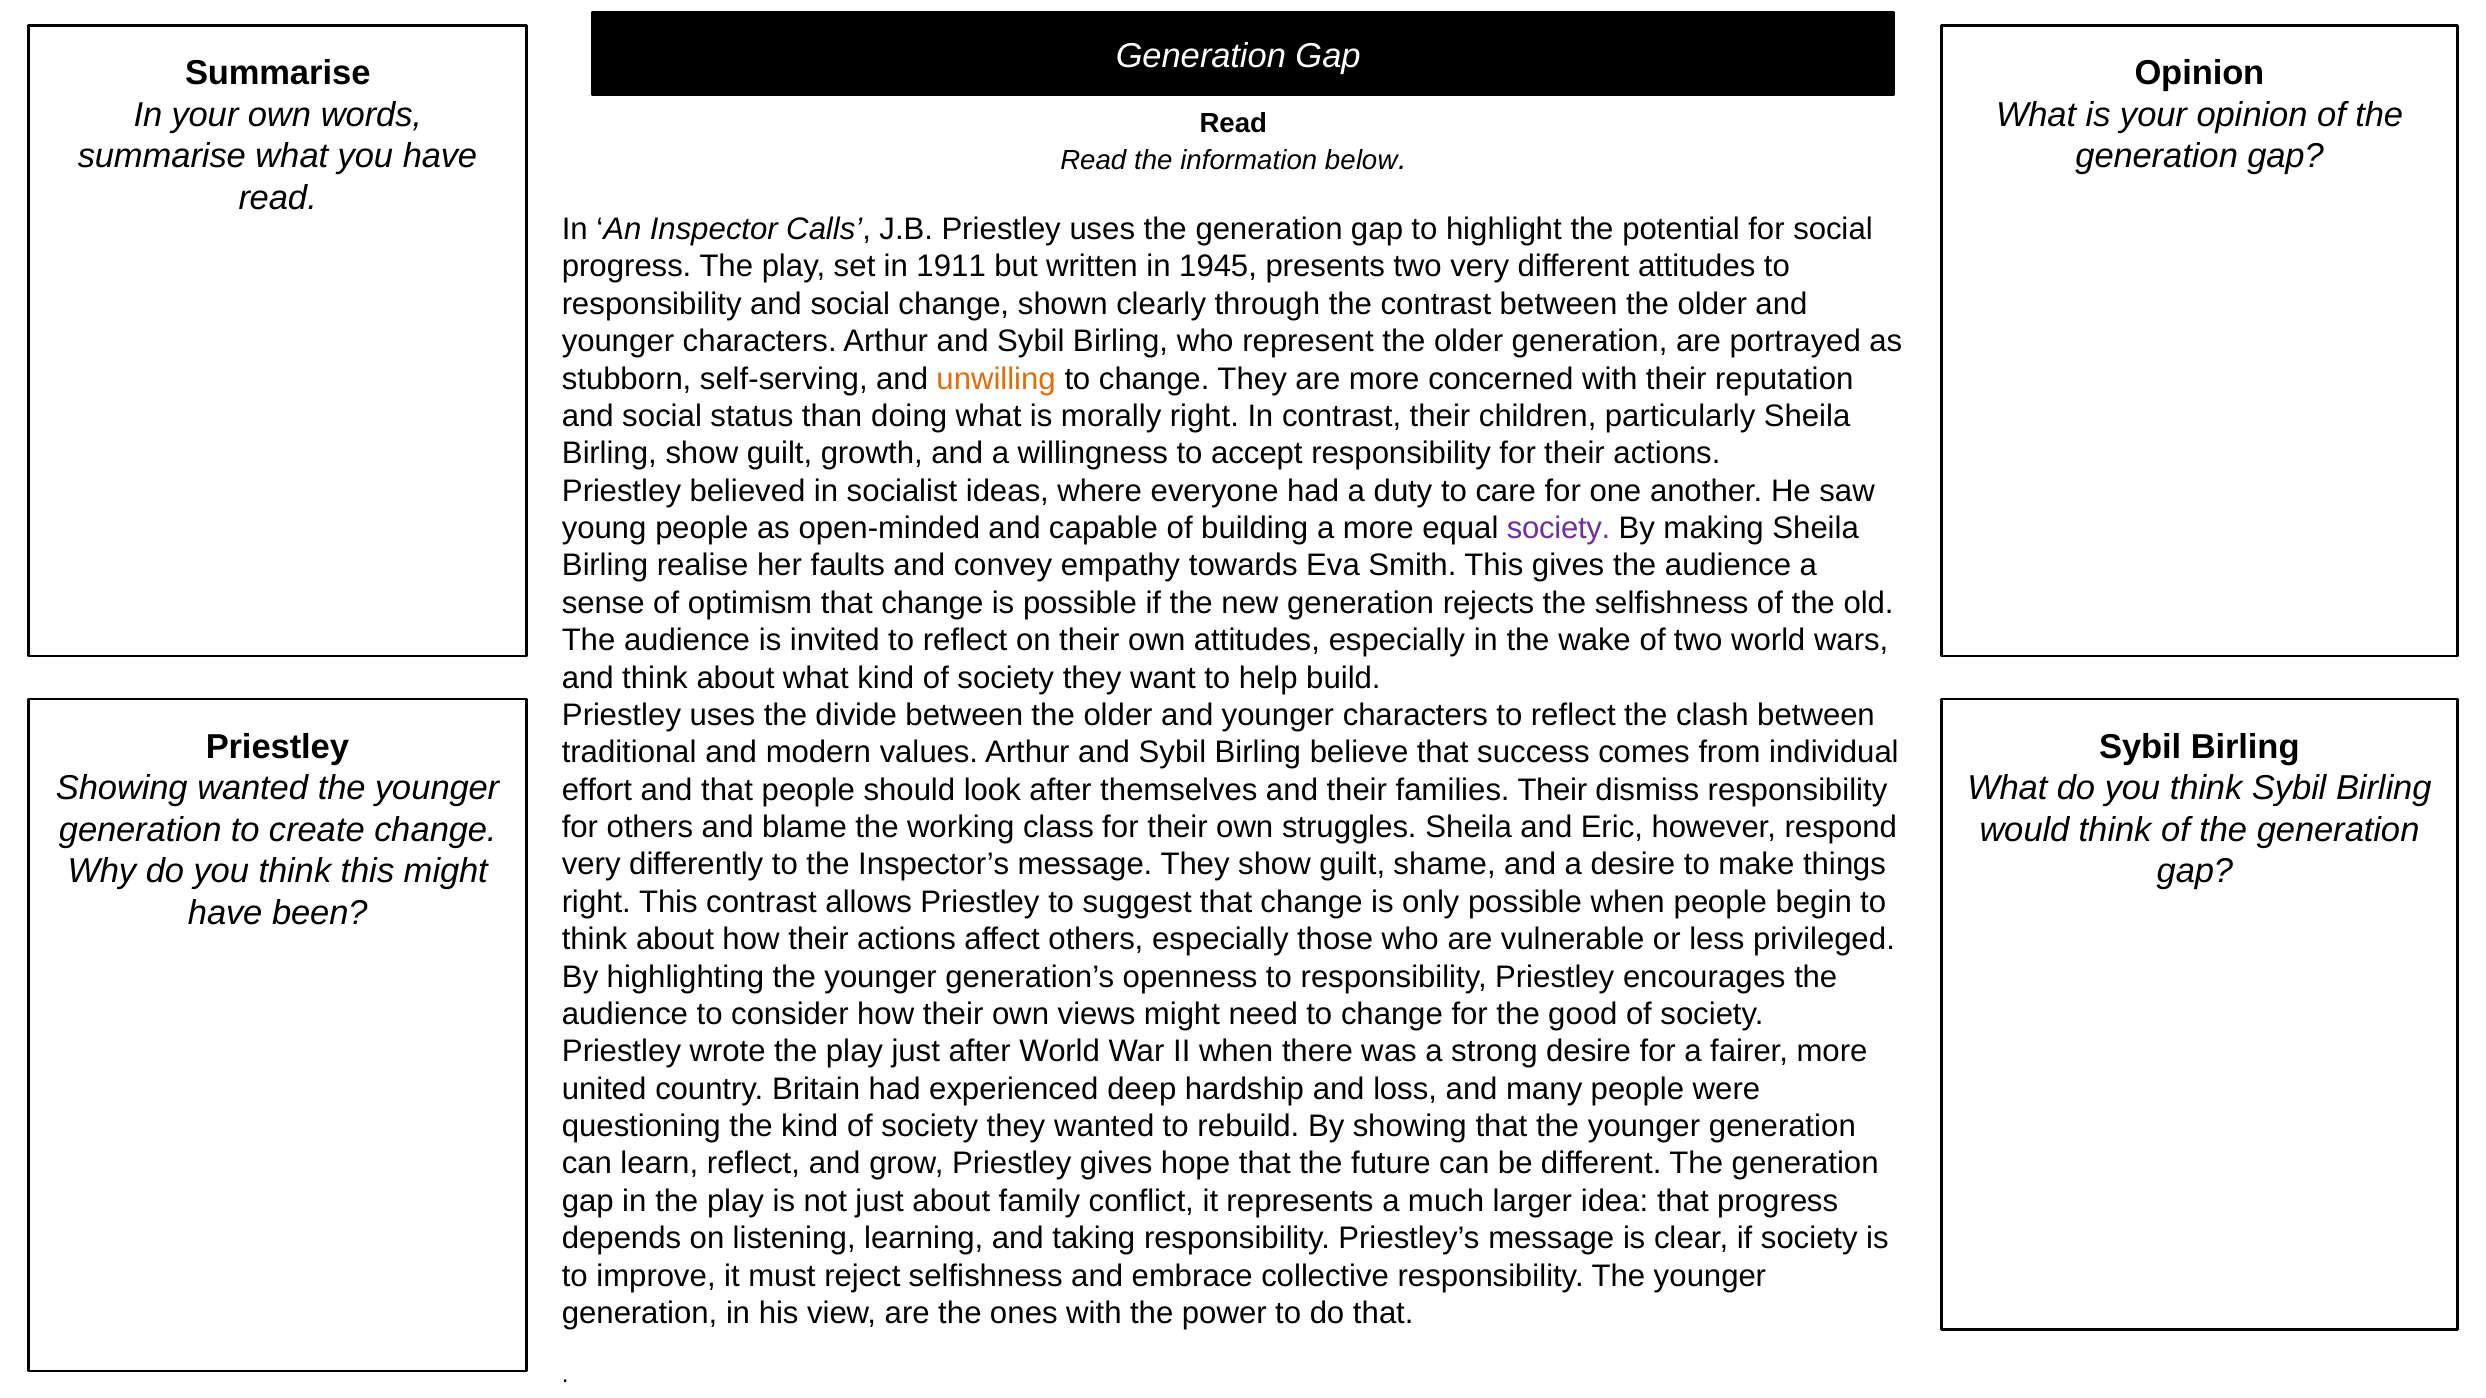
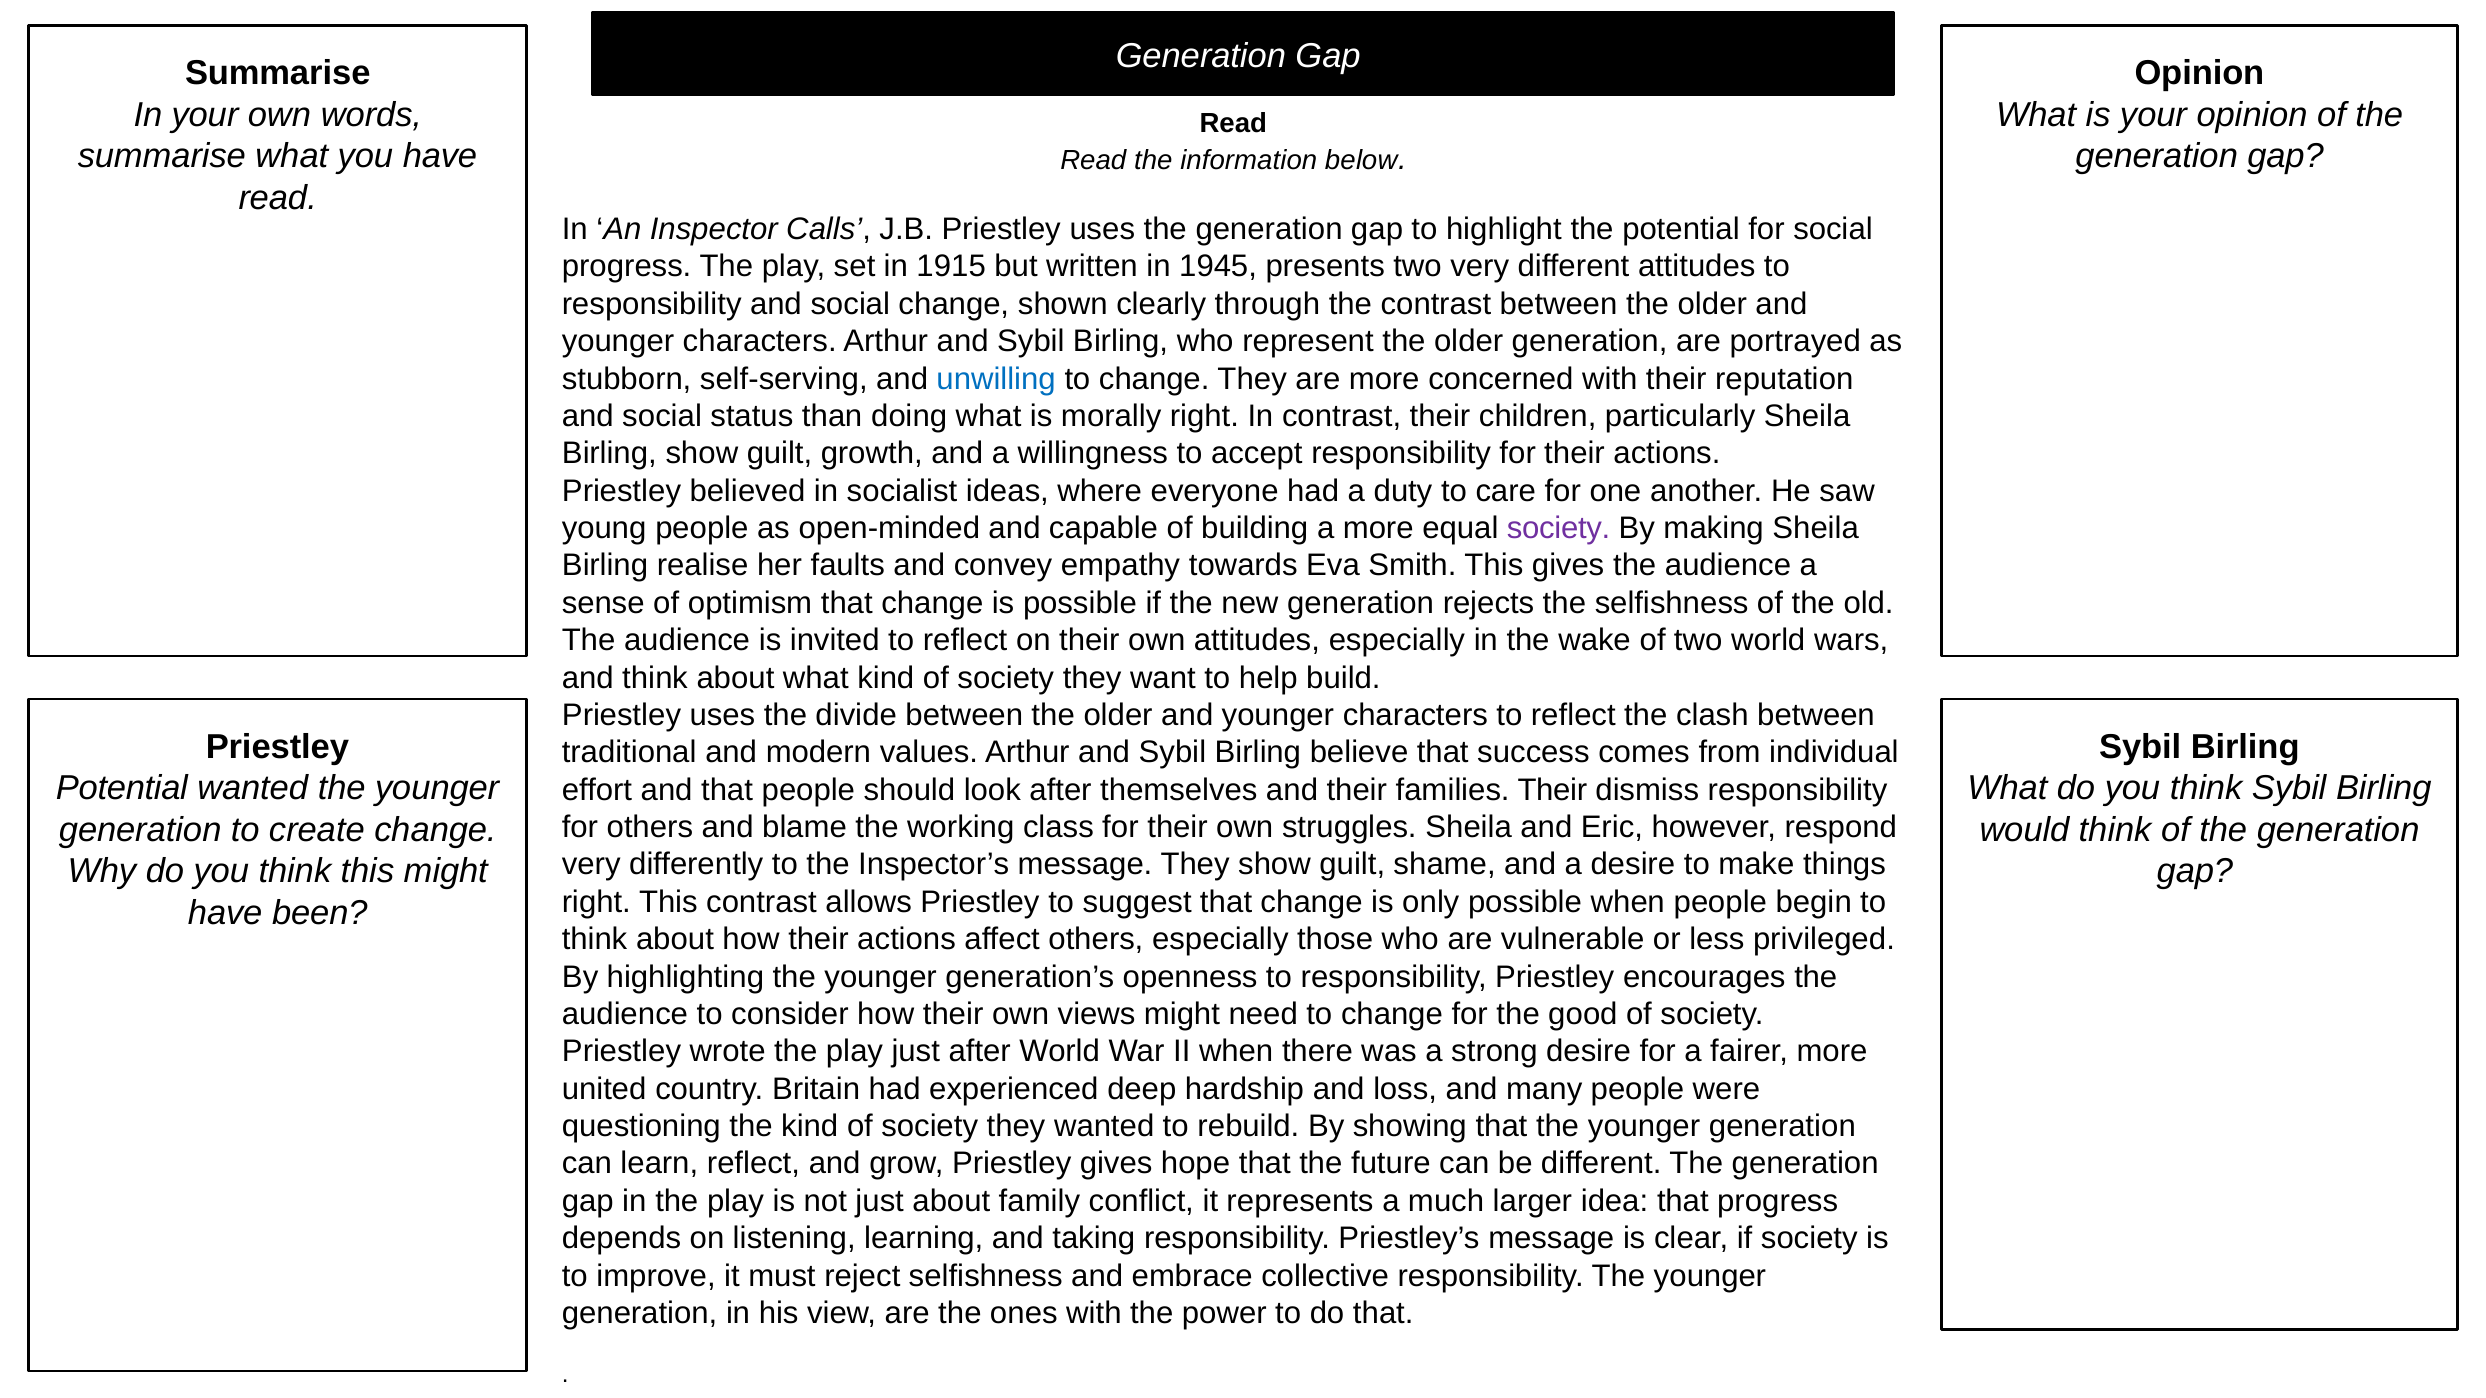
1911: 1911 -> 1915
unwilling colour: orange -> blue
Showing at (122, 789): Showing -> Potential
